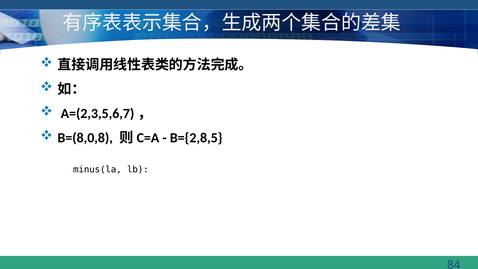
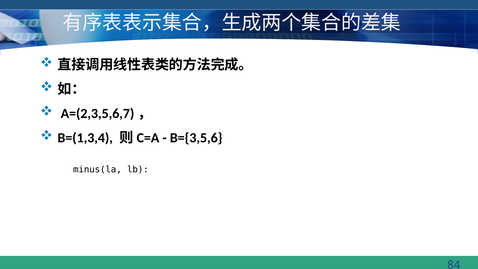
B=(8,0,8: B=(8,0,8 -> B=(1,3,4
B={2,8,5: B={2,8,5 -> B={3,5,6
